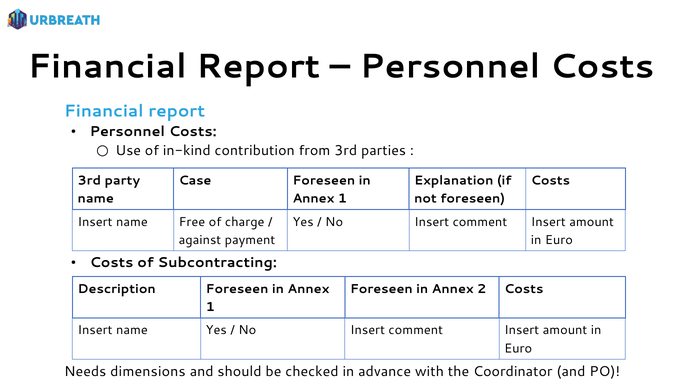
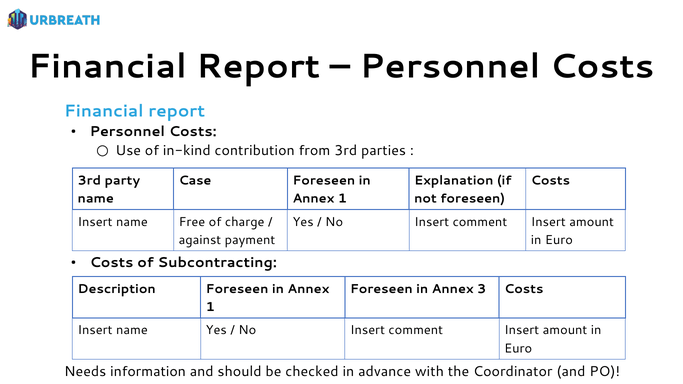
2: 2 -> 3
dimensions: dimensions -> information
